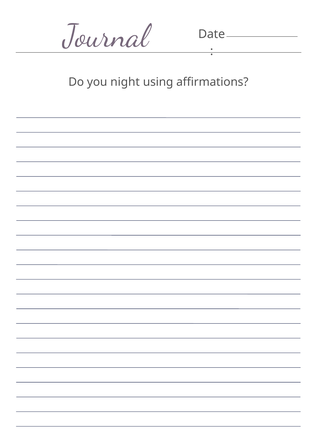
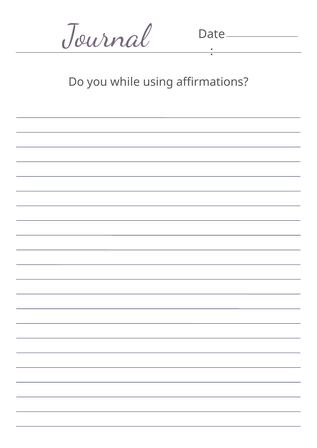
night: night -> while
